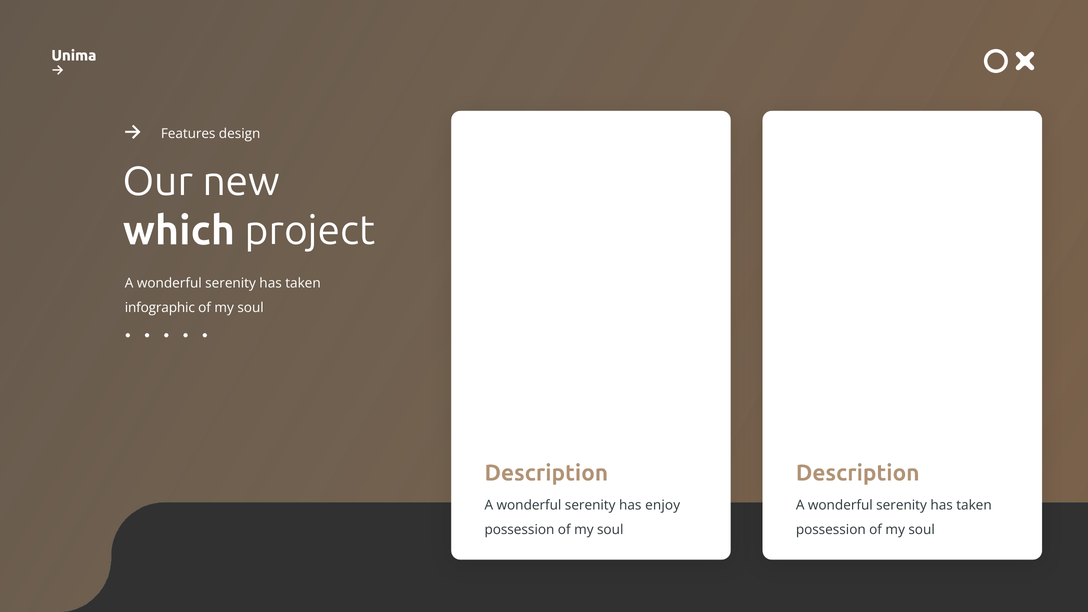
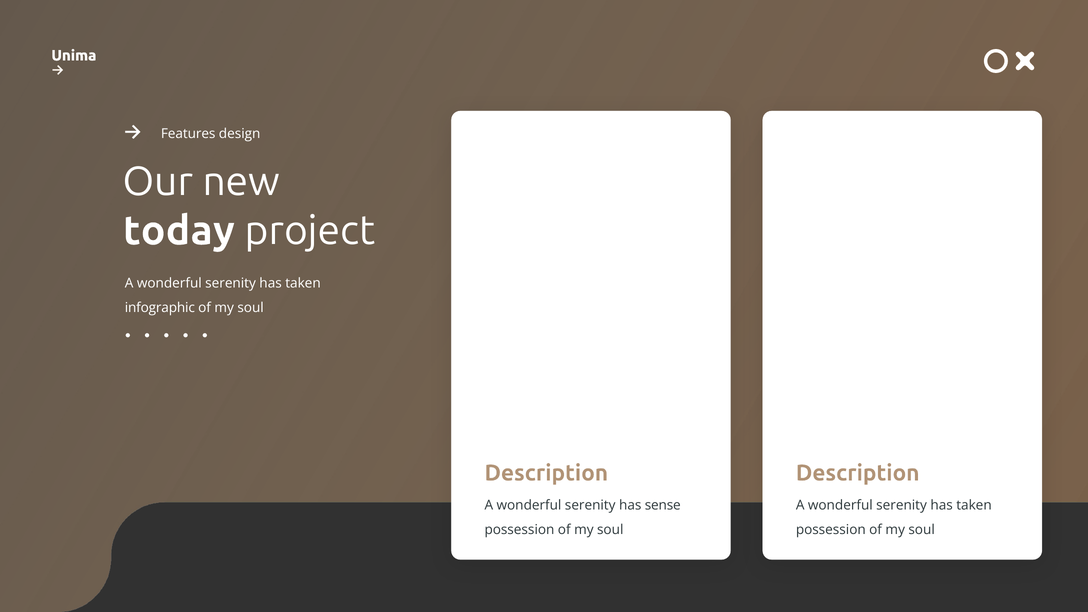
which: which -> today
enjoy: enjoy -> sense
